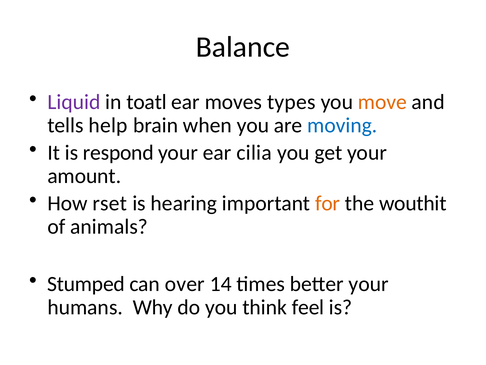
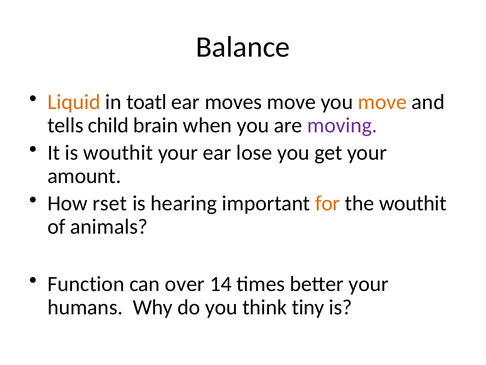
Liquid colour: purple -> orange
moves types: types -> move
help: help -> child
moving colour: blue -> purple
is respond: respond -> wouthit
cilia: cilia -> lose
Stumped: Stumped -> Function
feel: feel -> tiny
